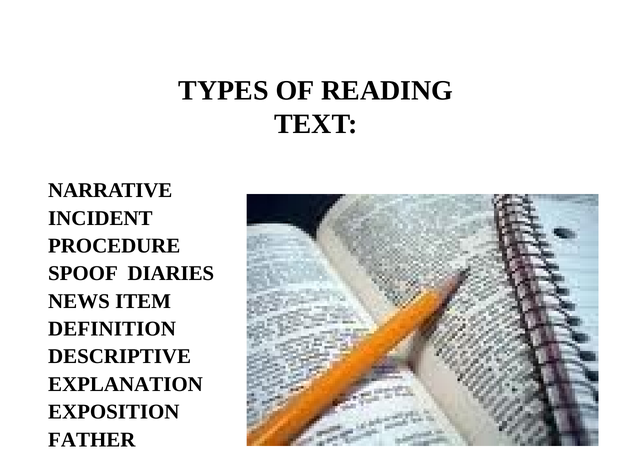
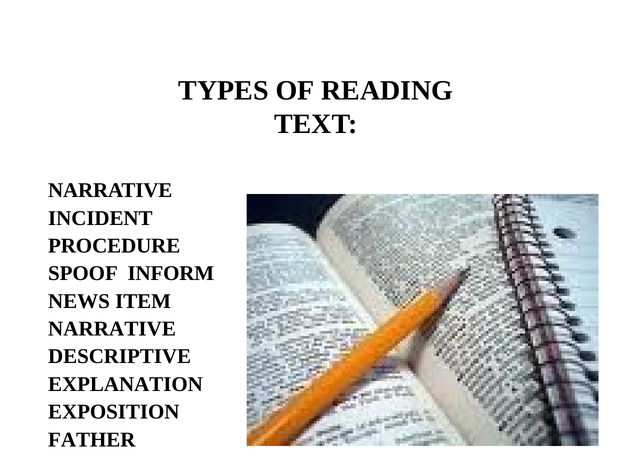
DIARIES: DIARIES -> INFORM
DEFINITION at (112, 329): DEFINITION -> NARRATIVE
